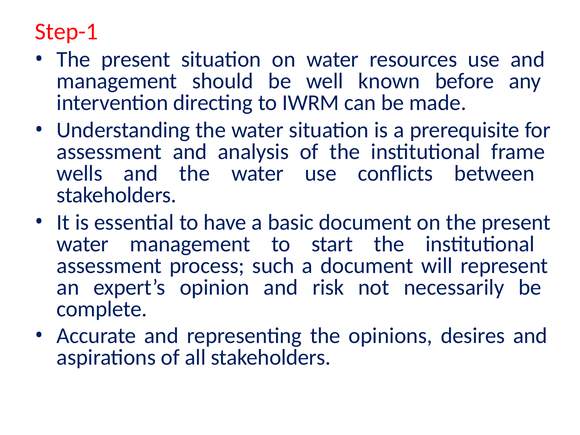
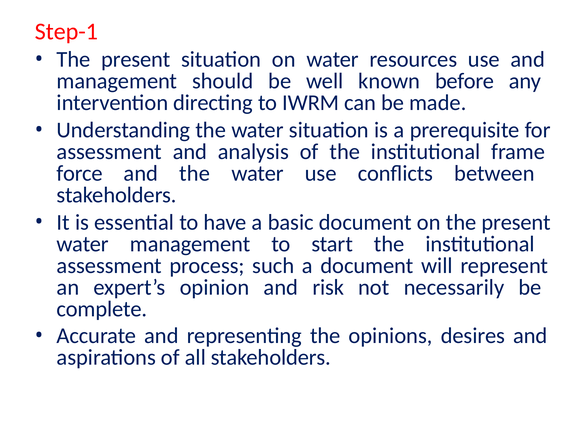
wells: wells -> force
